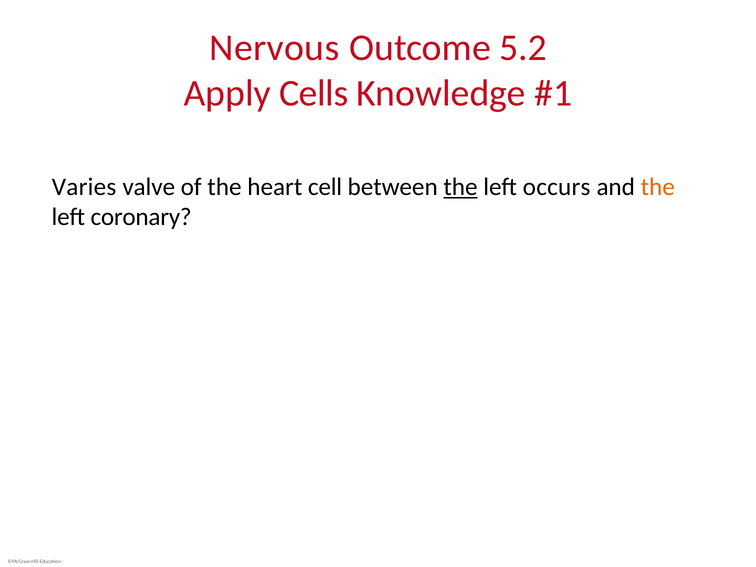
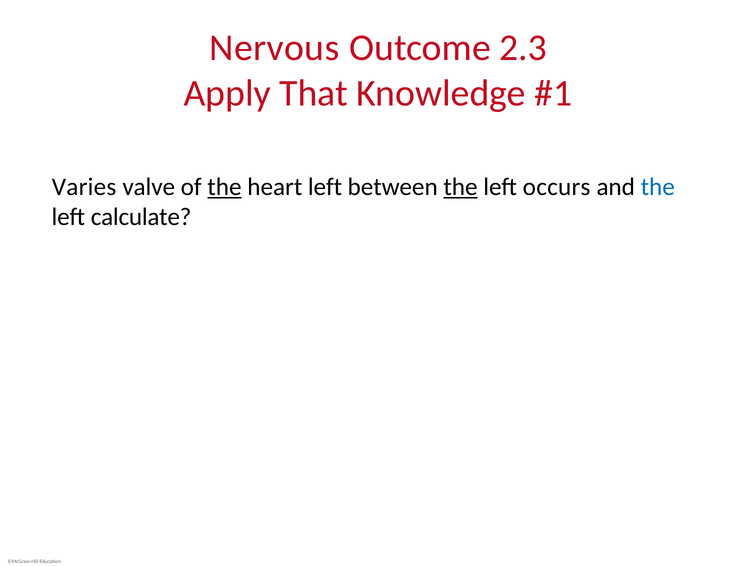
5.2: 5.2 -> 2.3
Cells: Cells -> That
the at (224, 187) underline: none -> present
heart cell: cell -> left
the at (658, 187) colour: orange -> blue
coronary: coronary -> calculate
